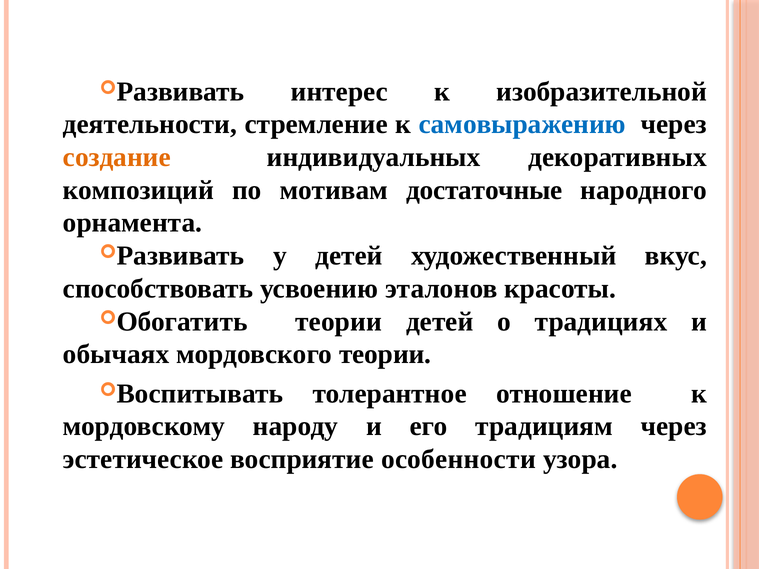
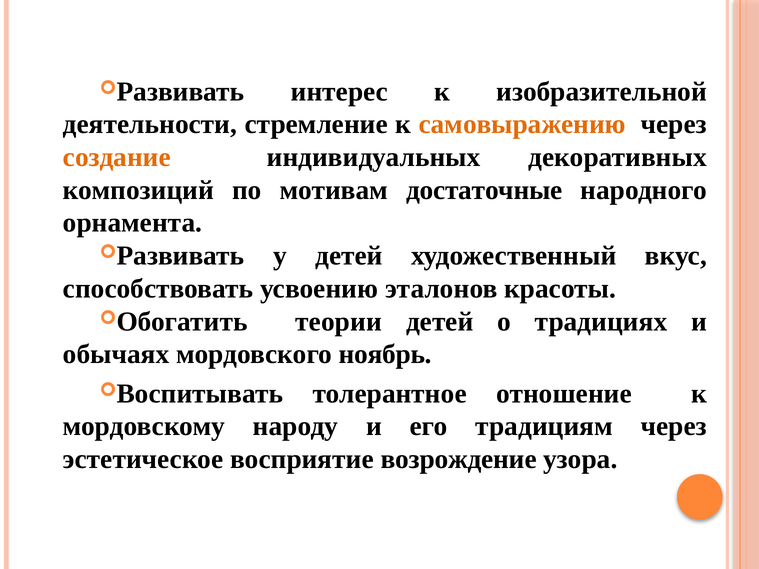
самовыражению colour: blue -> orange
мордовского теории: теории -> ноябрь
особенности: особенности -> возрождение
